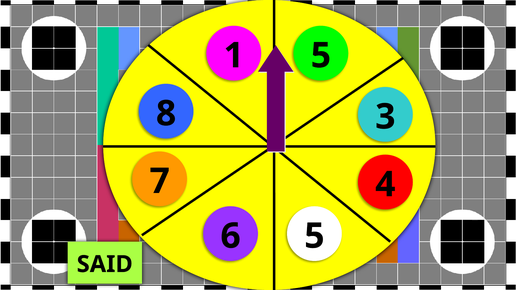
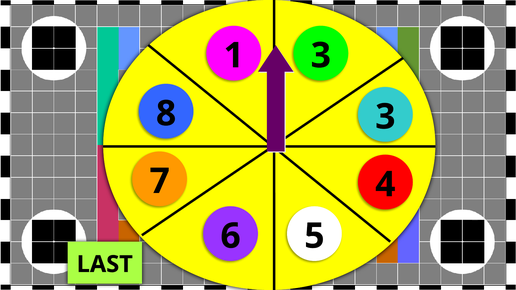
1 5: 5 -> 3
SAID: SAID -> LAST
